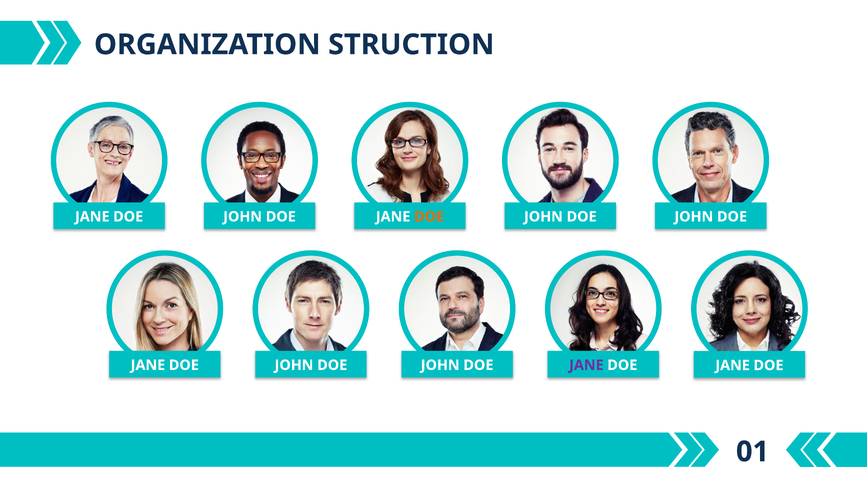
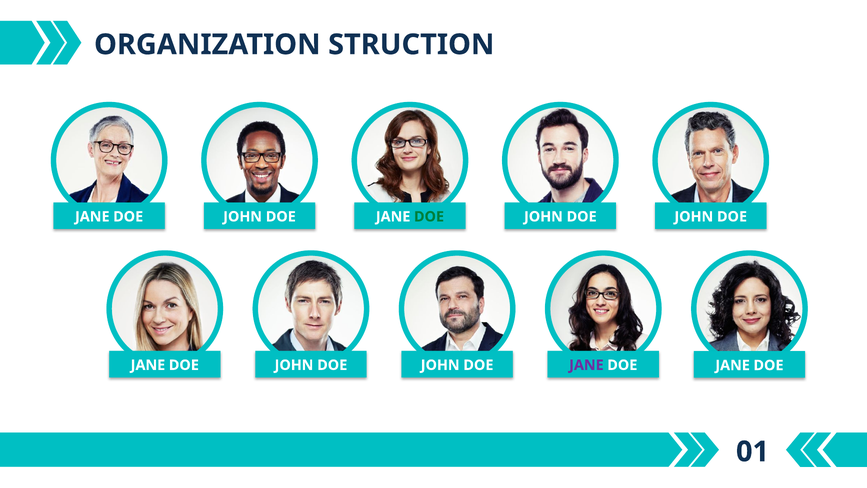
DOE at (429, 217) colour: orange -> green
